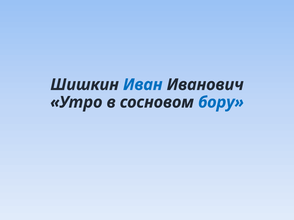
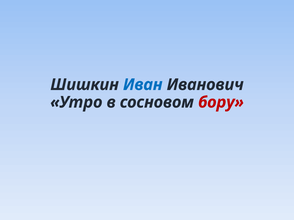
бору colour: blue -> red
